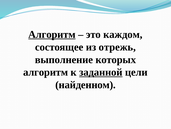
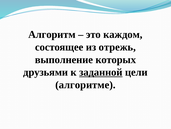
Алгоритм at (52, 34) underline: present -> none
алгоритм at (46, 72): алгоритм -> друзьями
найденном: найденном -> алгоритме
